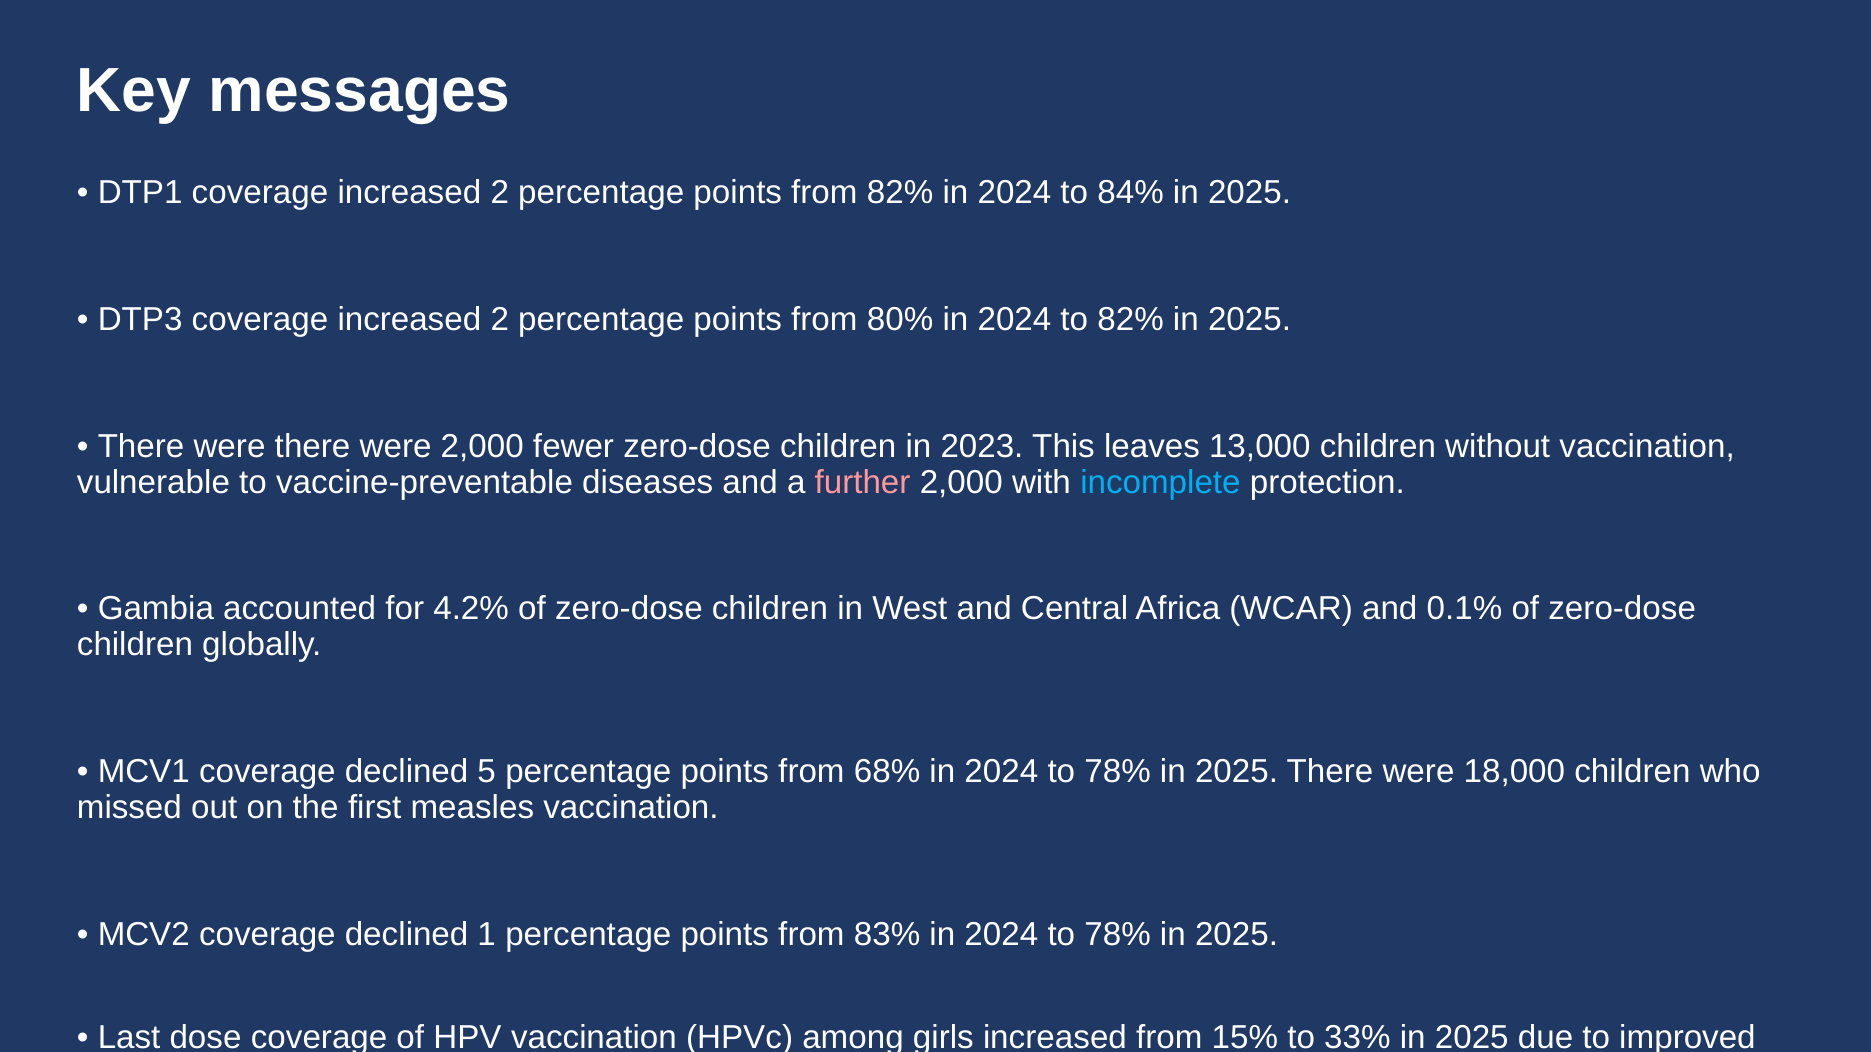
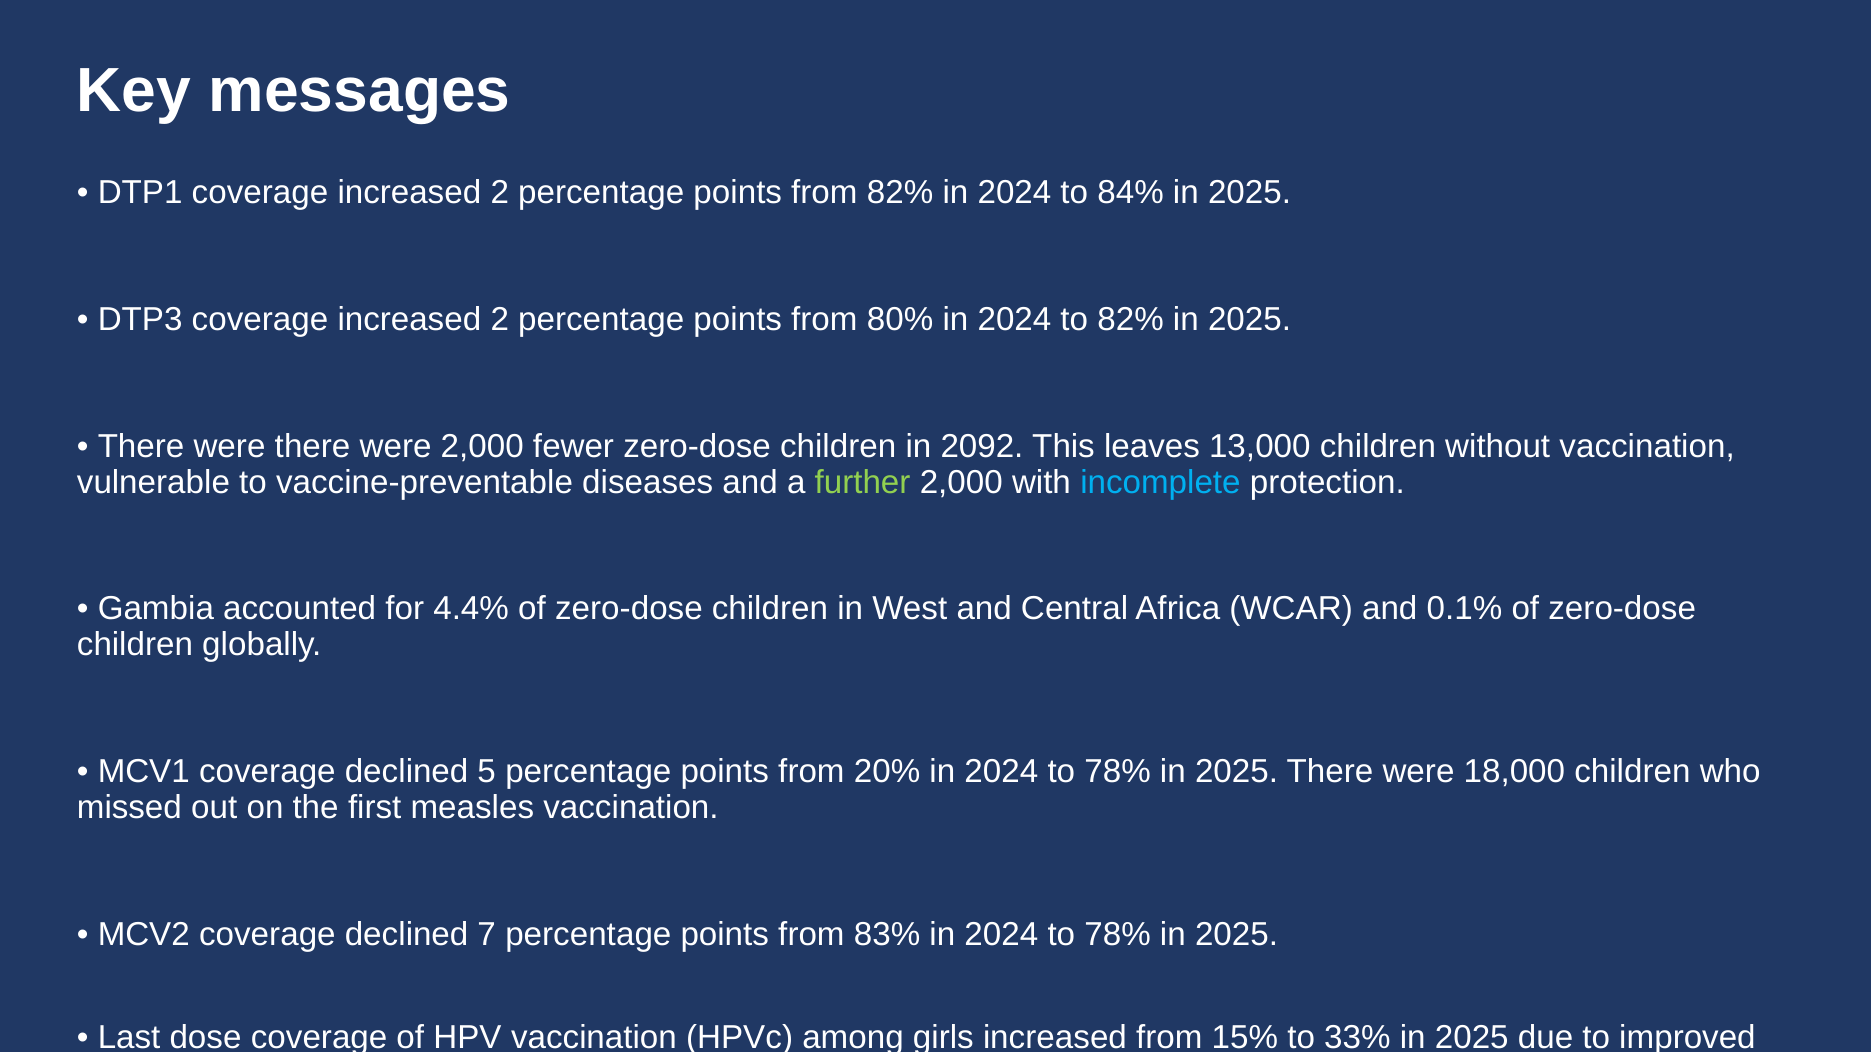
2023: 2023 -> 2092
further colour: pink -> light green
4.2%: 4.2% -> 4.4%
68%: 68% -> 20%
1: 1 -> 7
